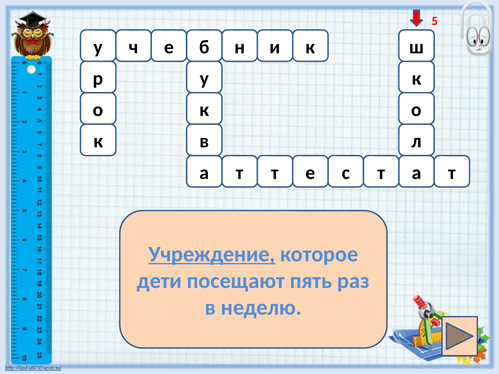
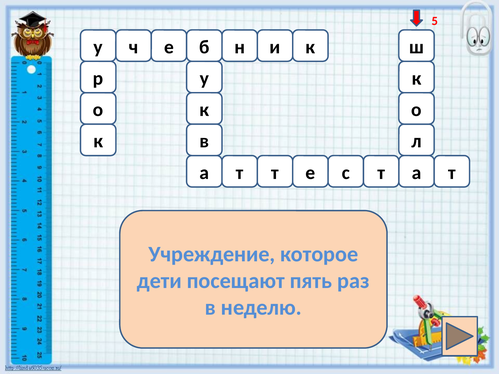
Учреждение underline: present -> none
